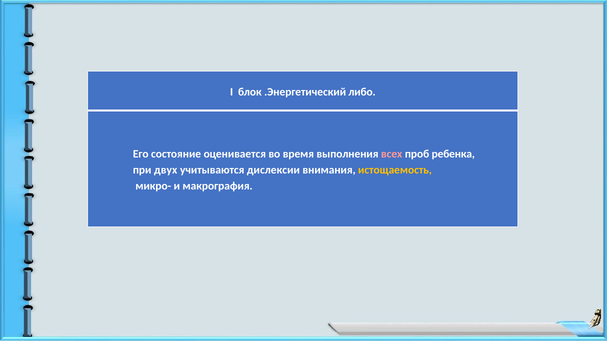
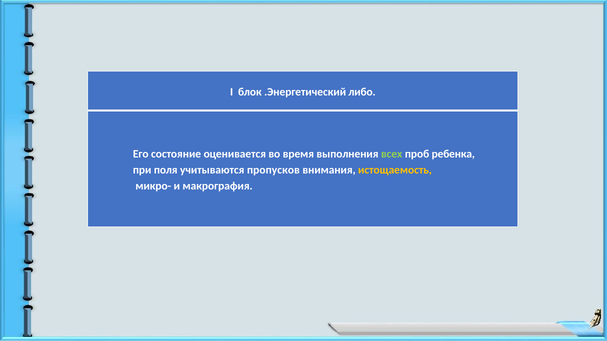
всех colour: pink -> light green
двух: двух -> поля
дислексии: дислексии -> пропусков
